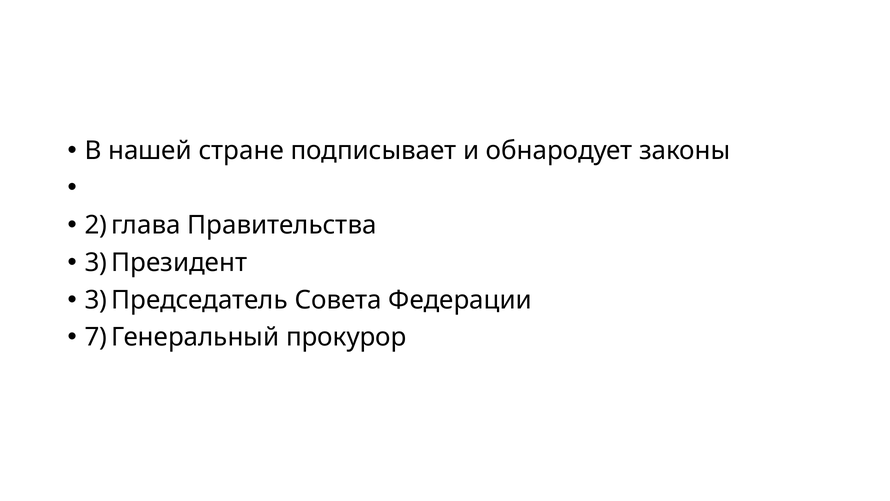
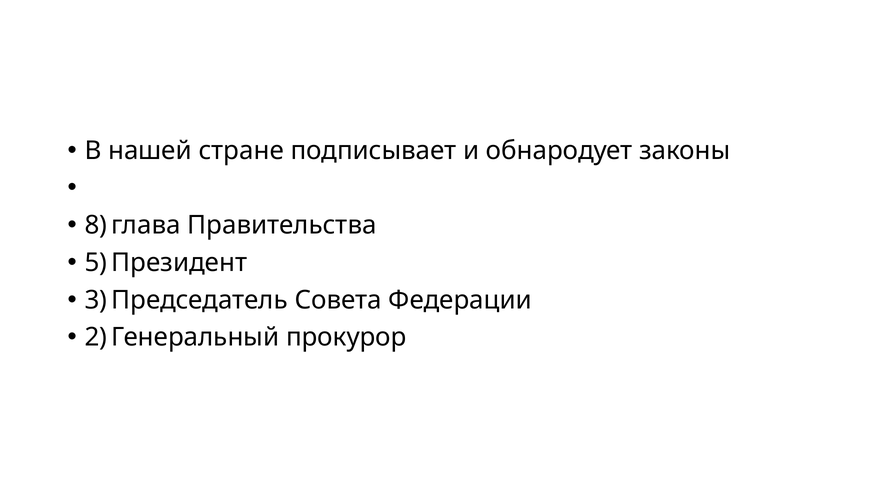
2: 2 -> 8
3 at (96, 262): 3 -> 5
7: 7 -> 2
